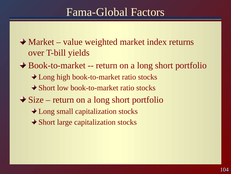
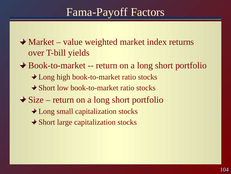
Fama-Global: Fama-Global -> Fama-Payoff
